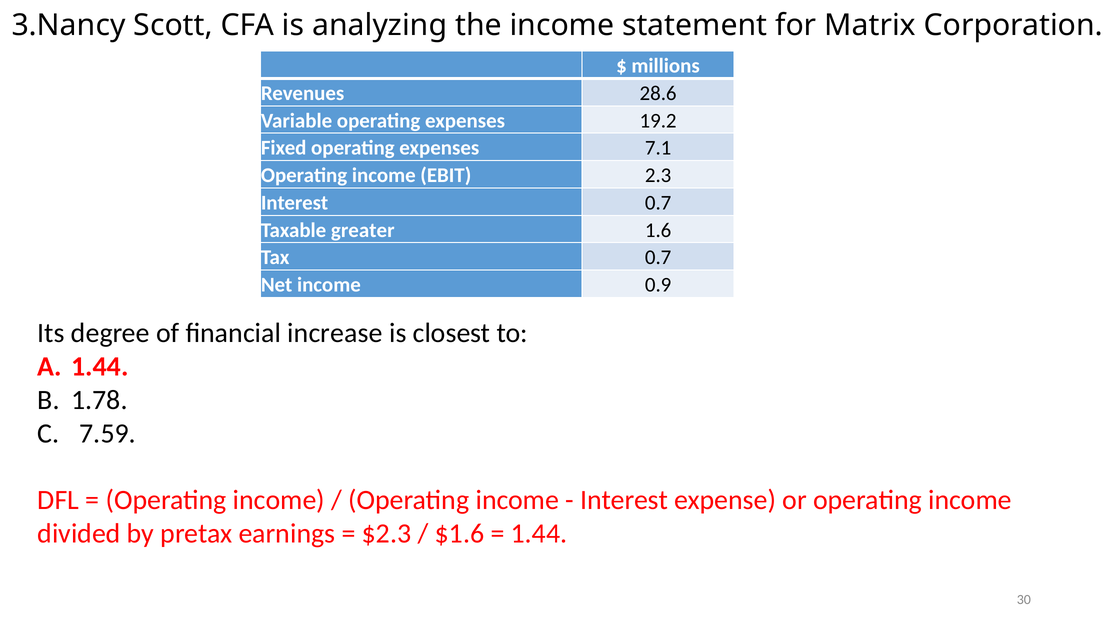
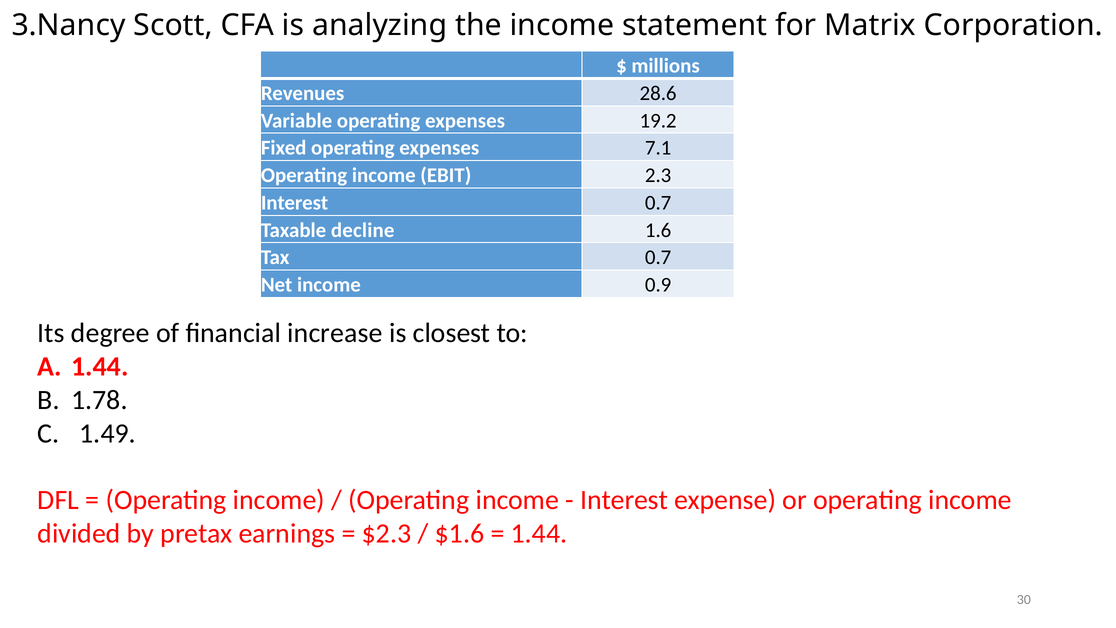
greater: greater -> decline
7.59: 7.59 -> 1.49
